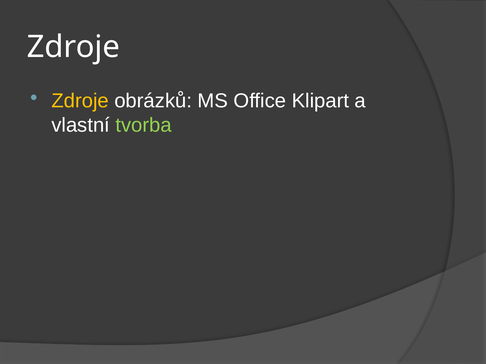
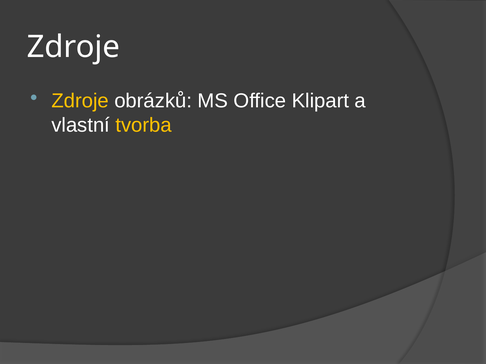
tvorba colour: light green -> yellow
